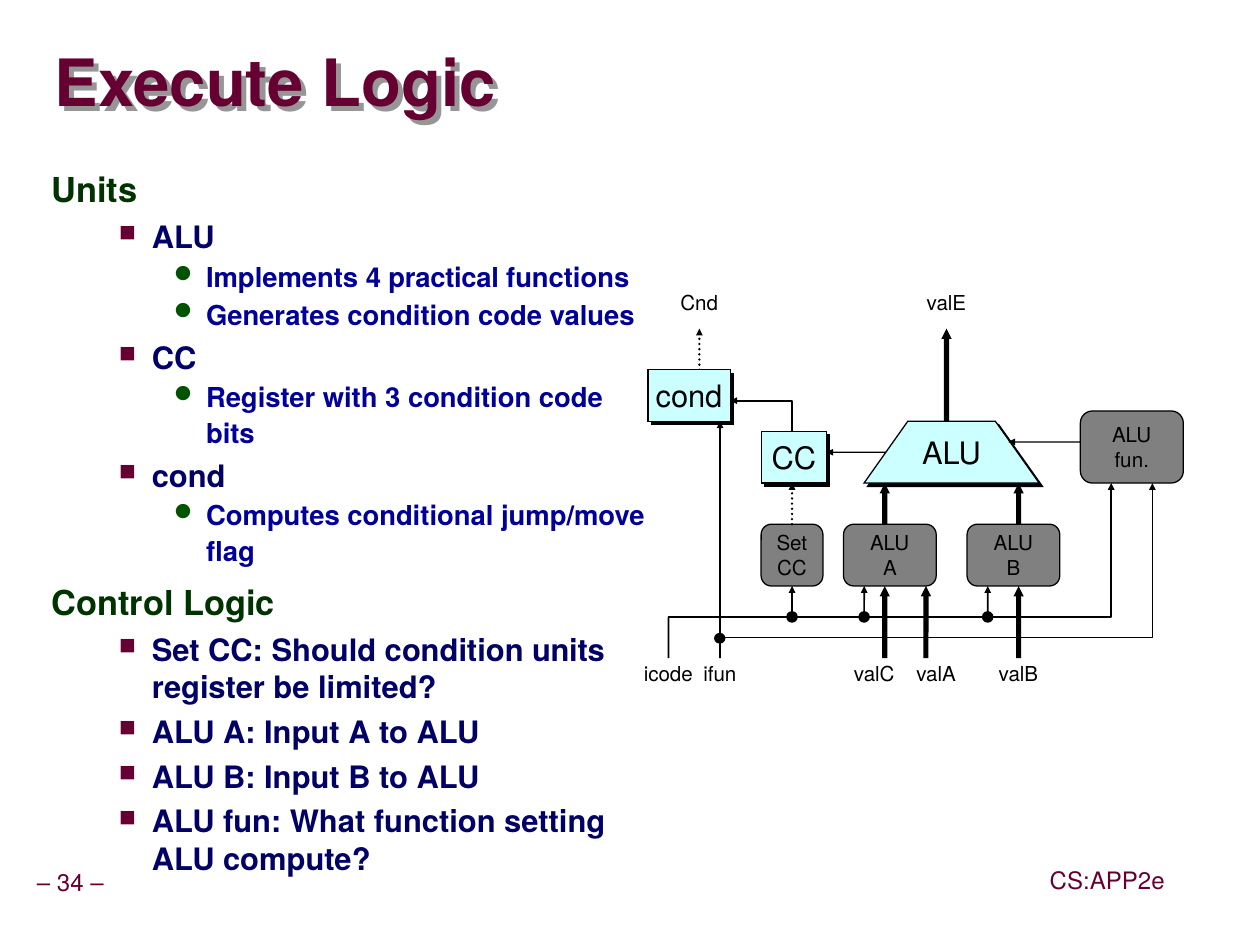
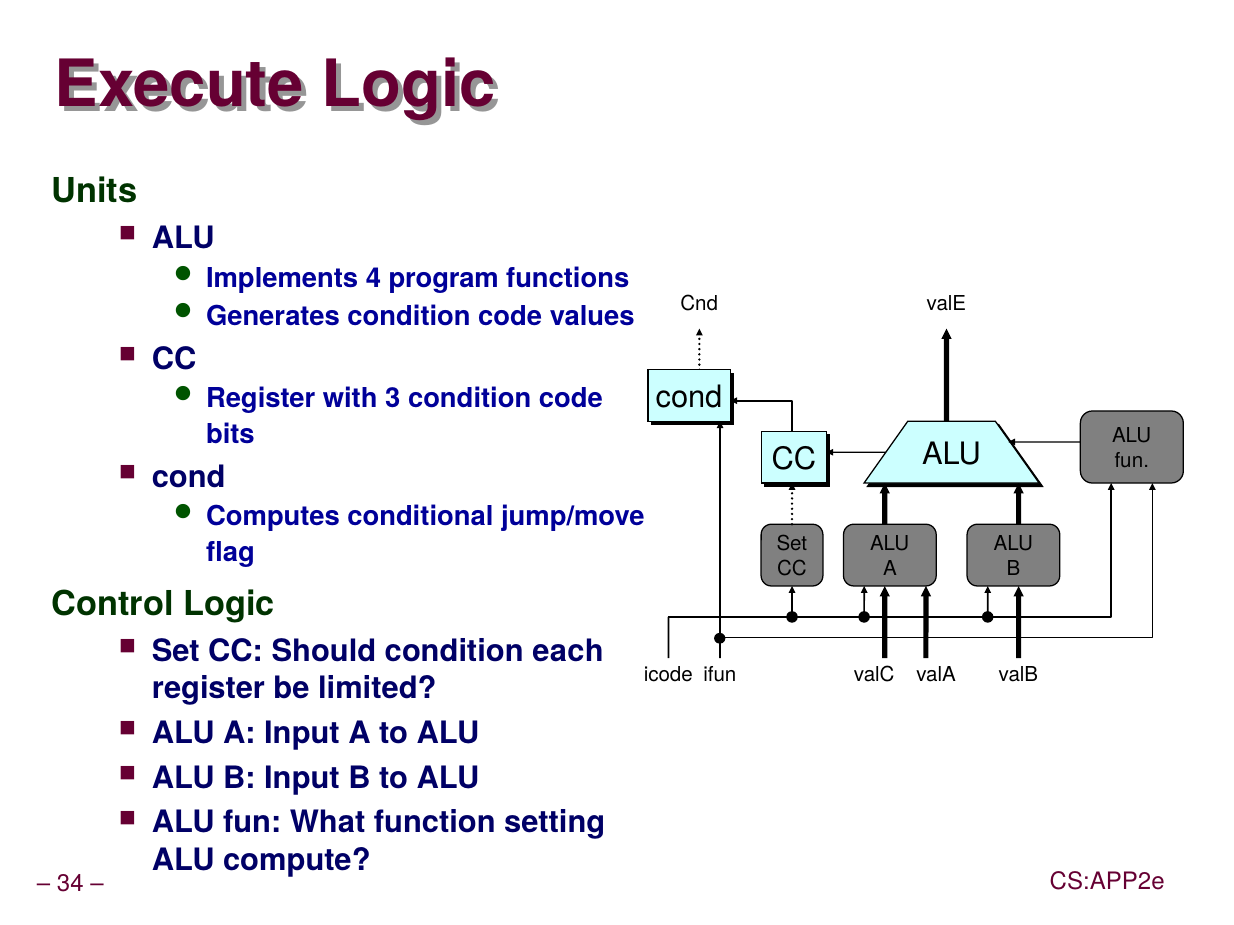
practical: practical -> program
condition units: units -> each
